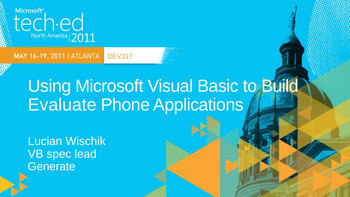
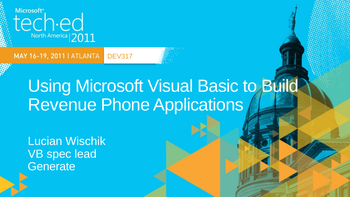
Evaluate: Evaluate -> Revenue
